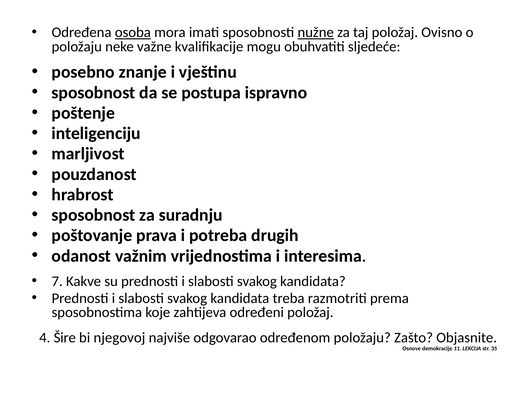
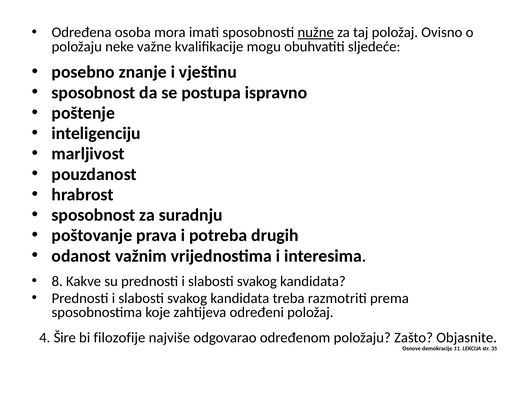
osoba underline: present -> none
7: 7 -> 8
njegovoj: njegovoj -> filozofije
